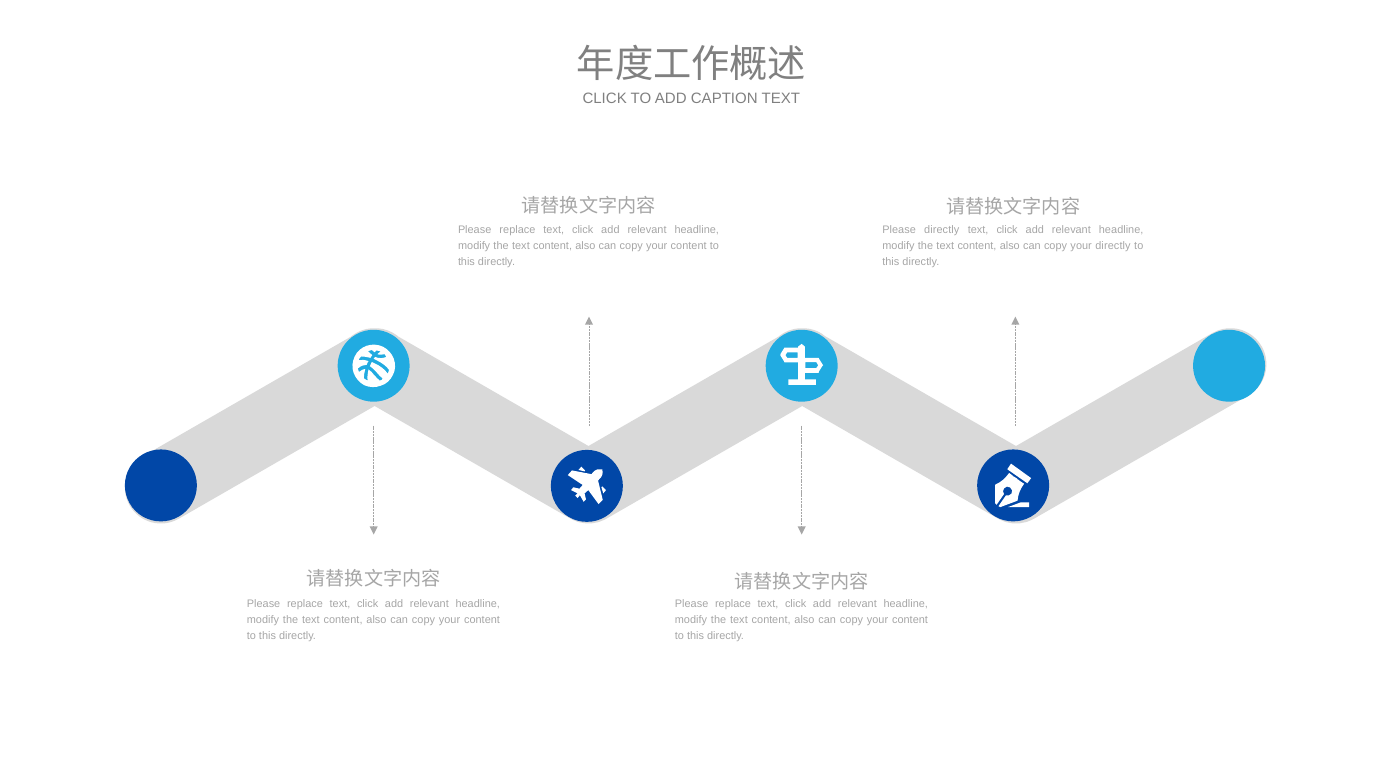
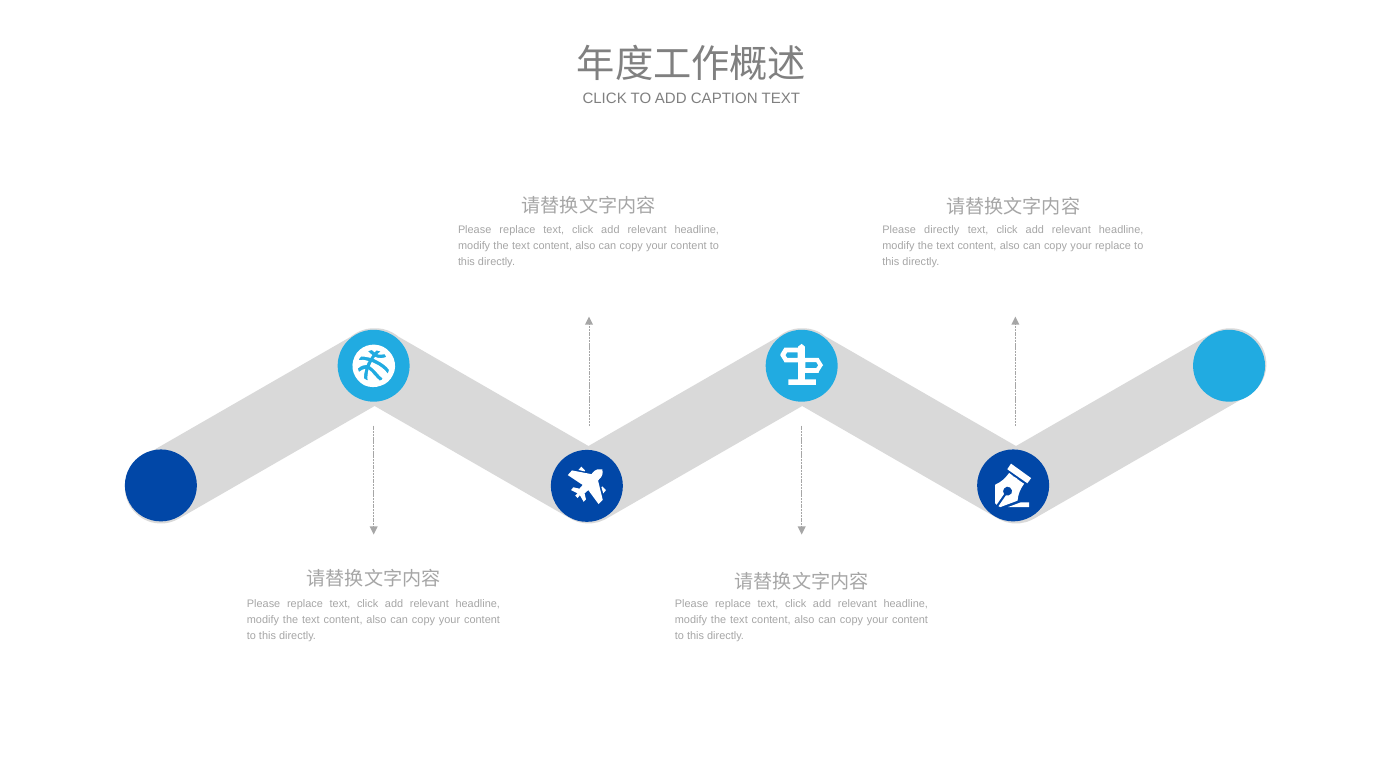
your directly: directly -> replace
